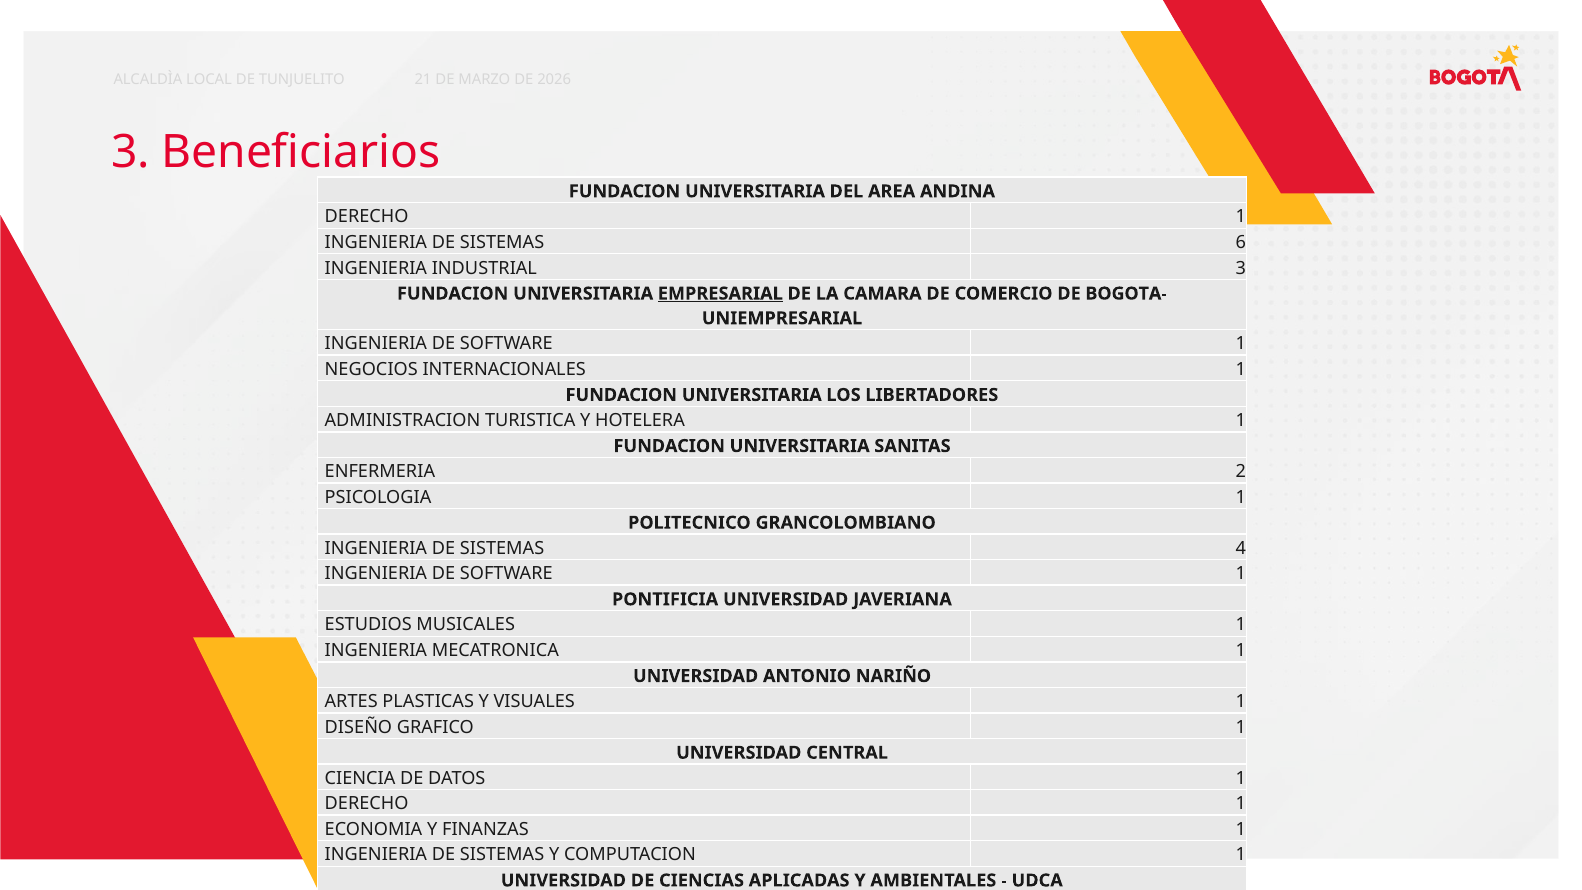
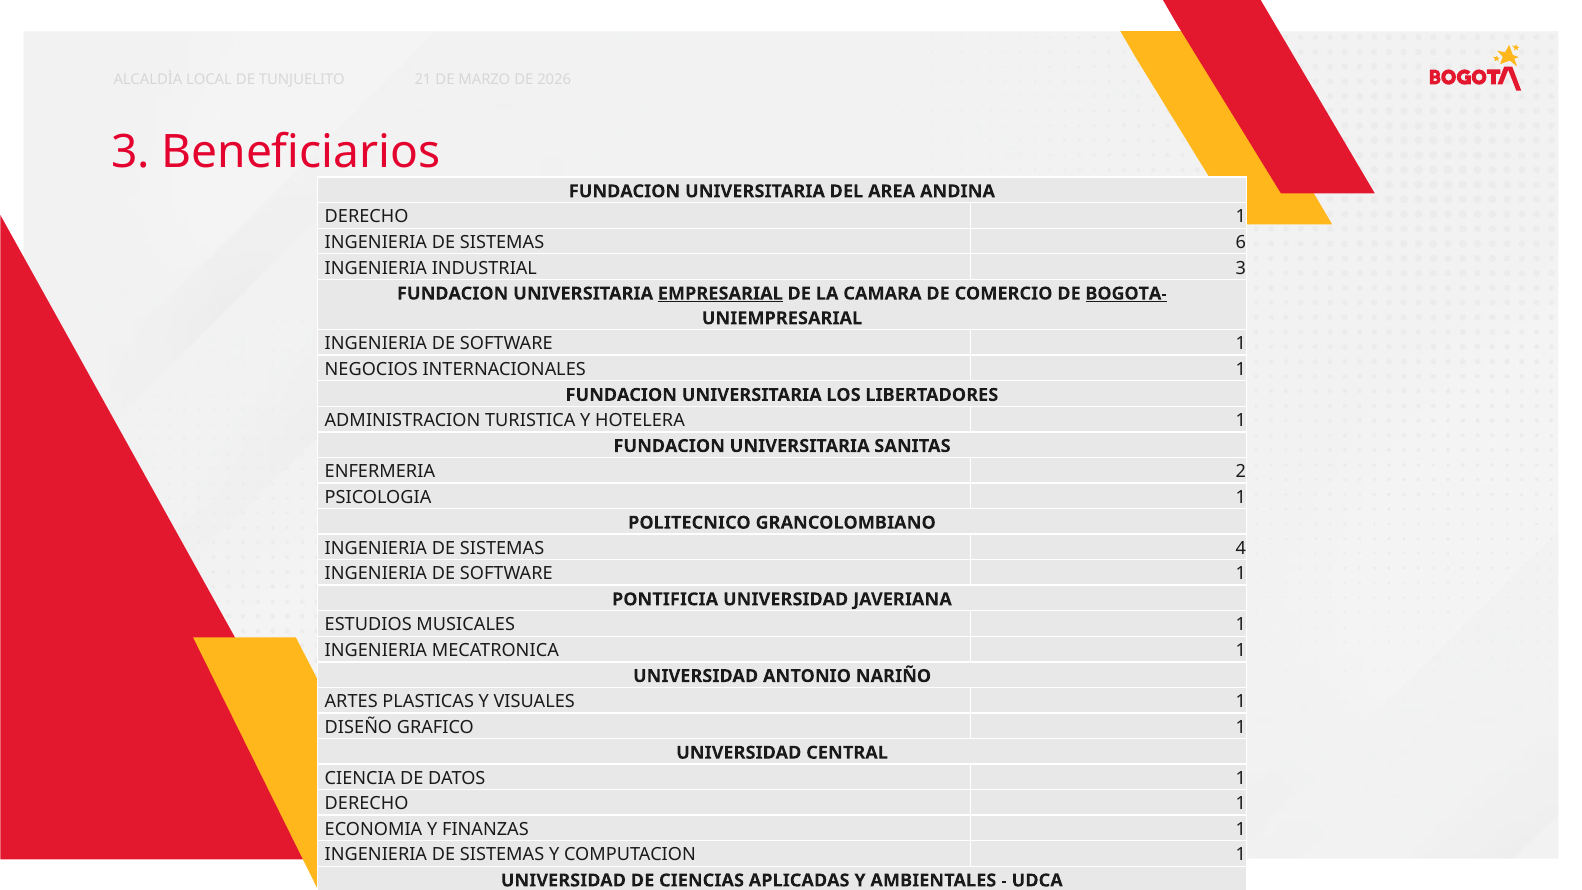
BOGOTA- underline: none -> present
